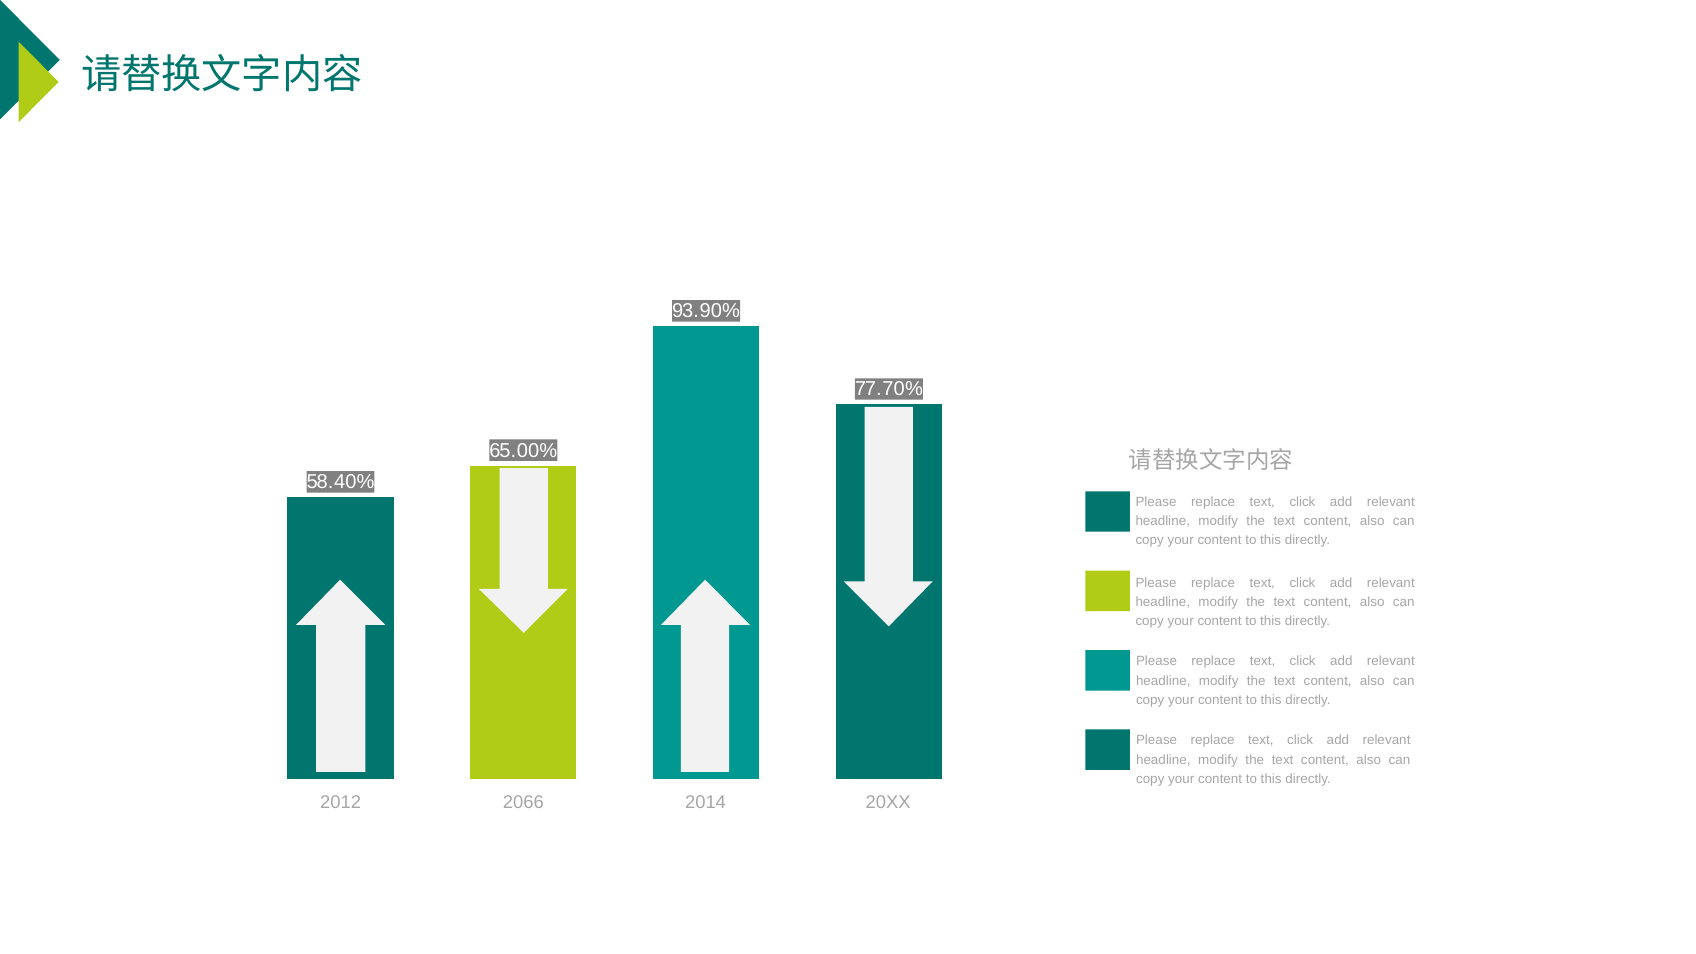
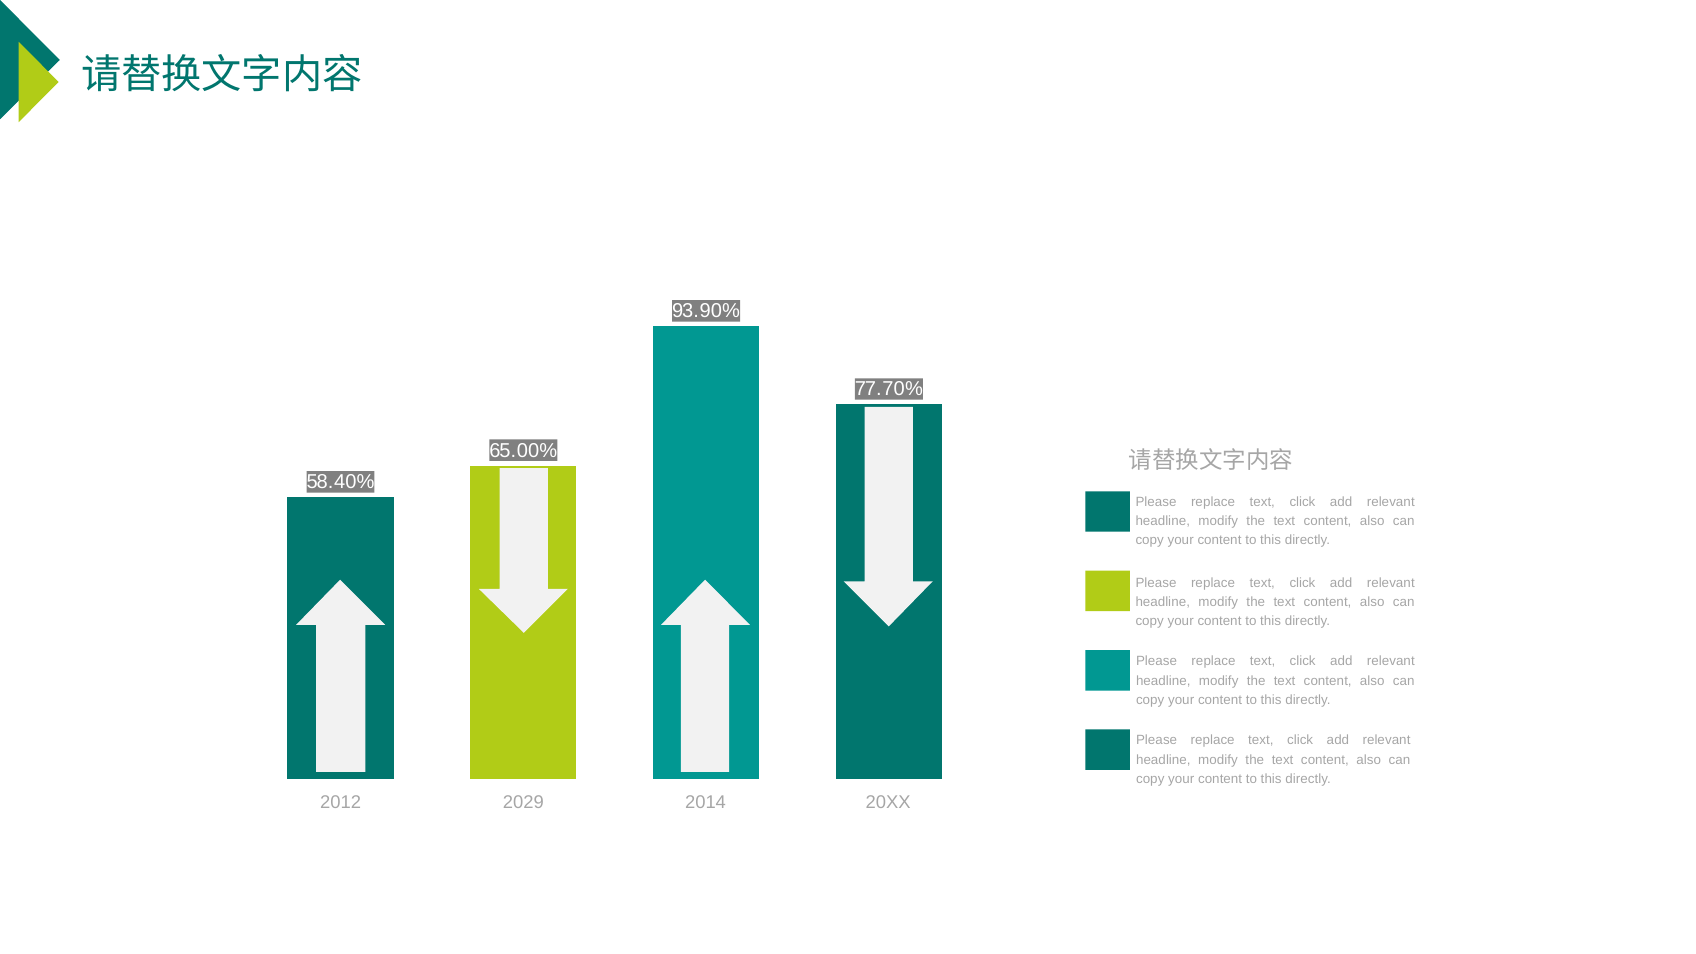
2066: 2066 -> 2029
